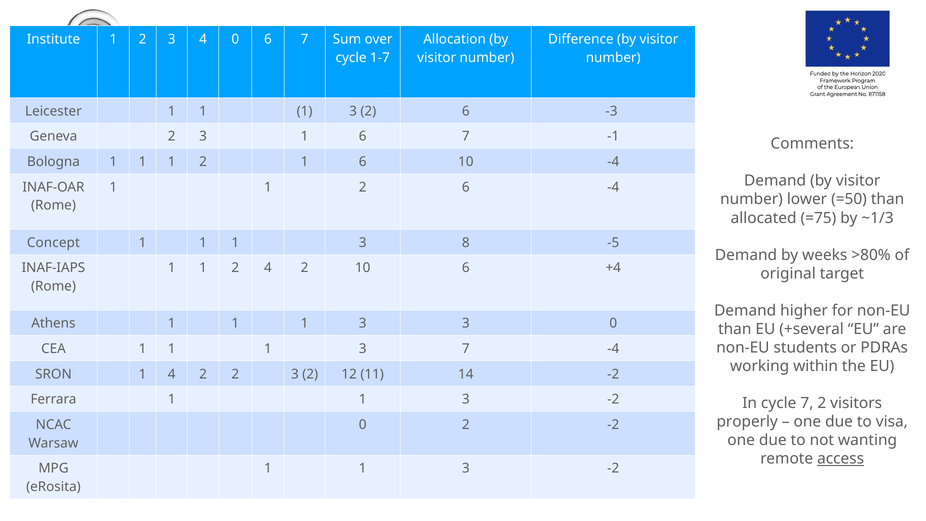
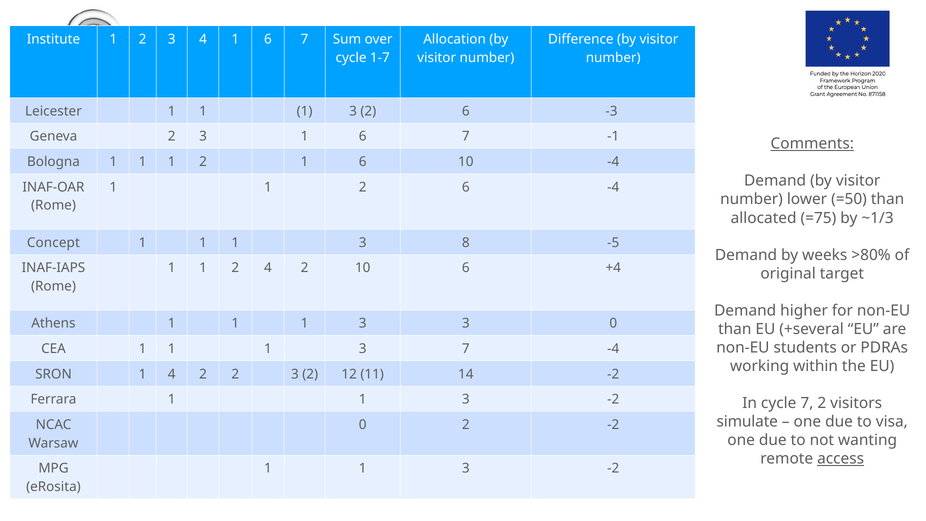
4 0: 0 -> 1
Comments underline: none -> present
properly: properly -> simulate
